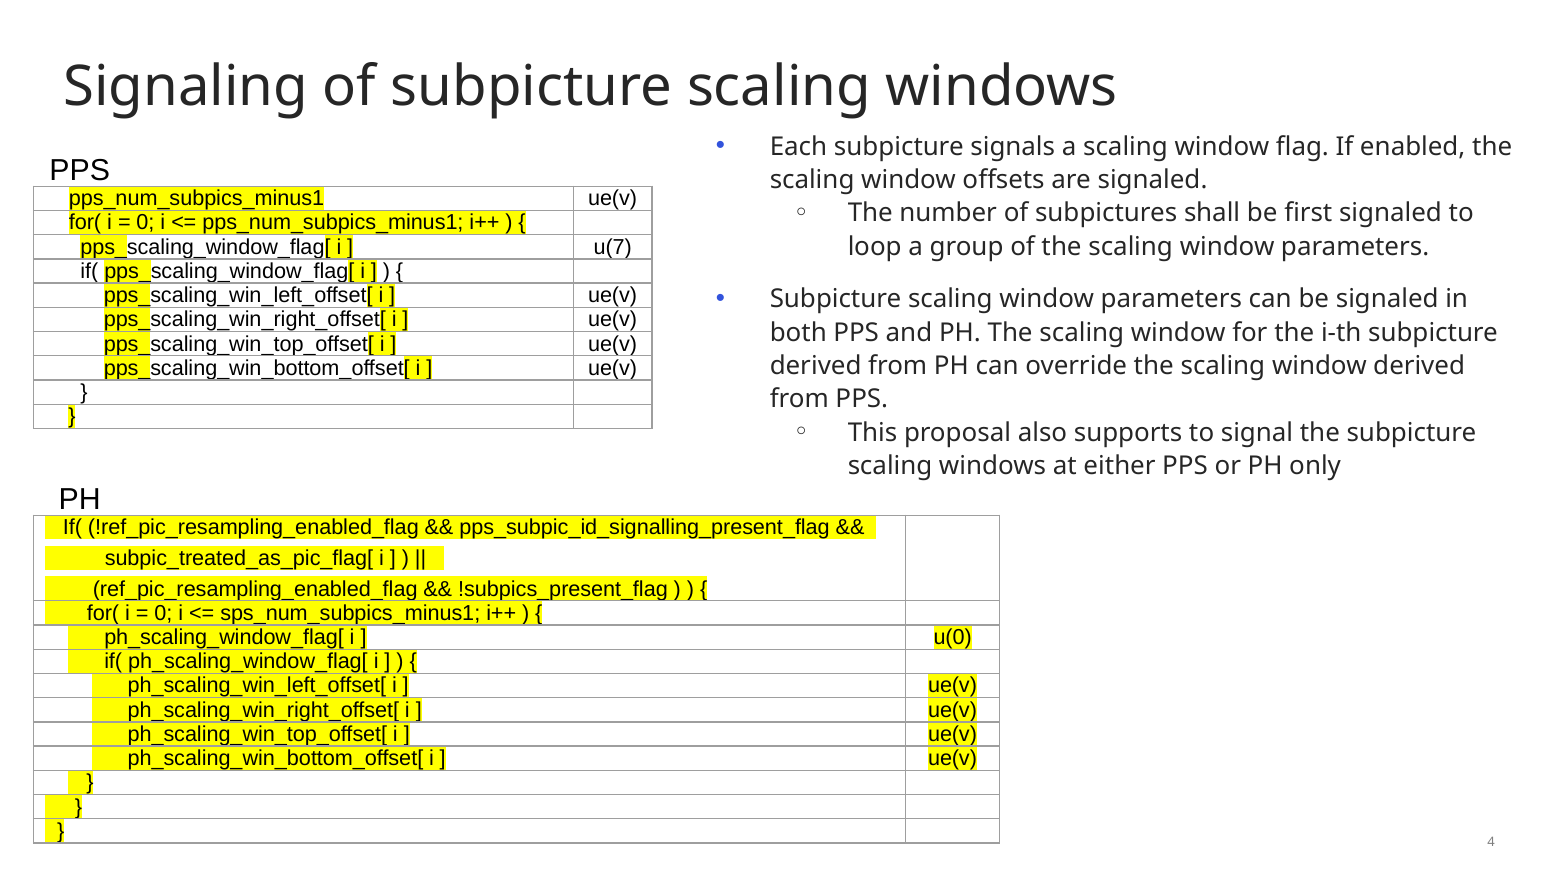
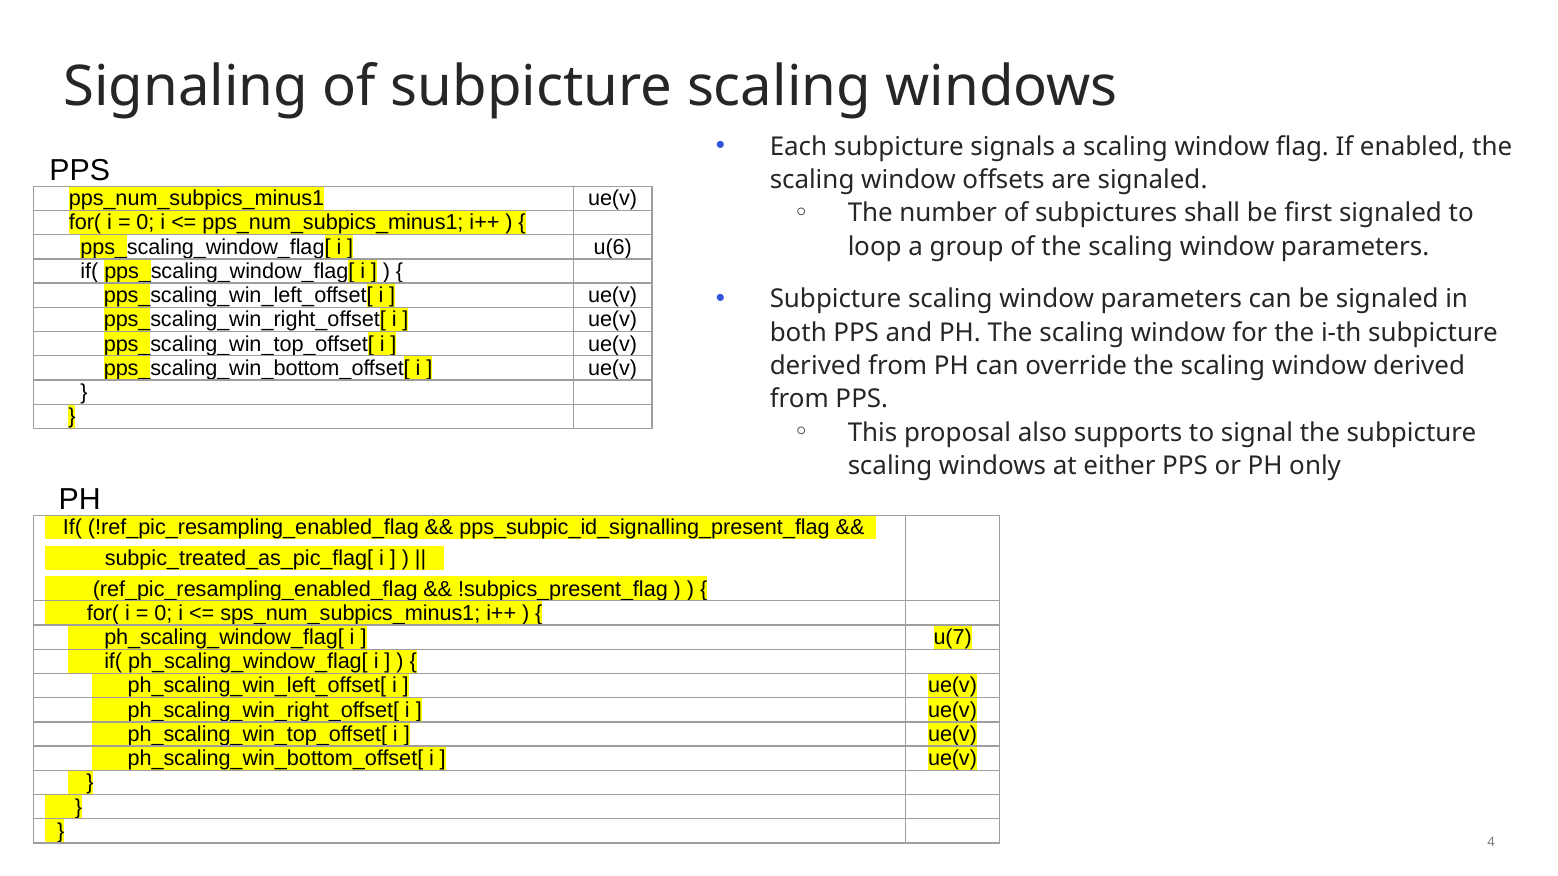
u(7: u(7 -> u(6
u(0: u(0 -> u(7
